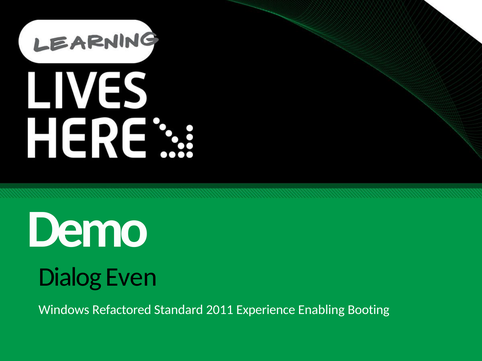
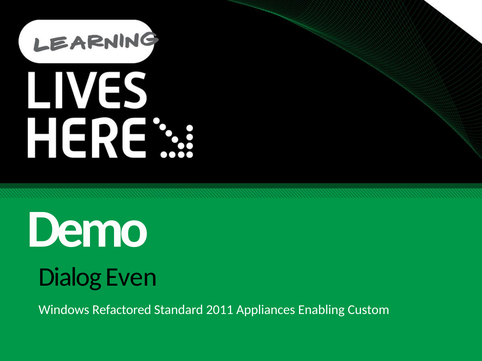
Experience: Experience -> Appliances
Booting: Booting -> Custom
